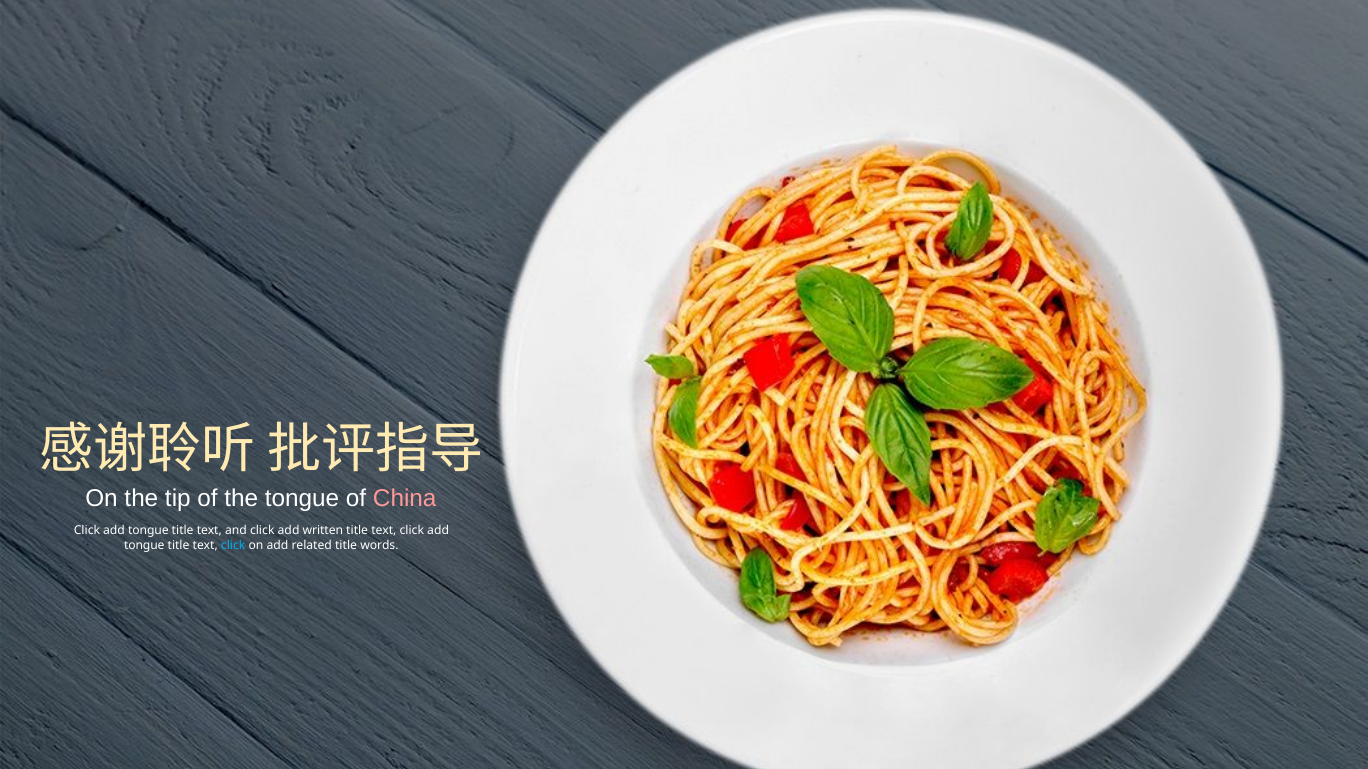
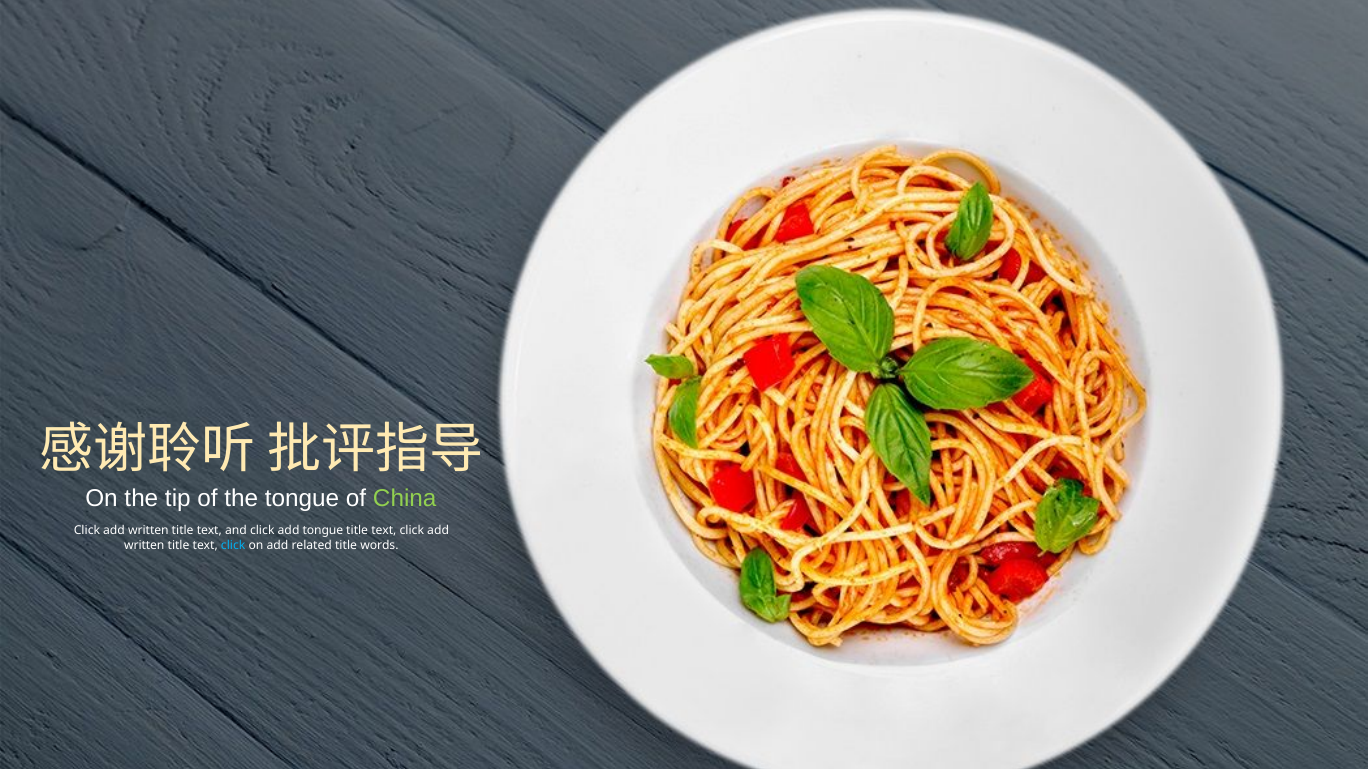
China colour: pink -> light green
tongue at (148, 531): tongue -> written
add written: written -> tongue
tongue at (144, 546): tongue -> written
